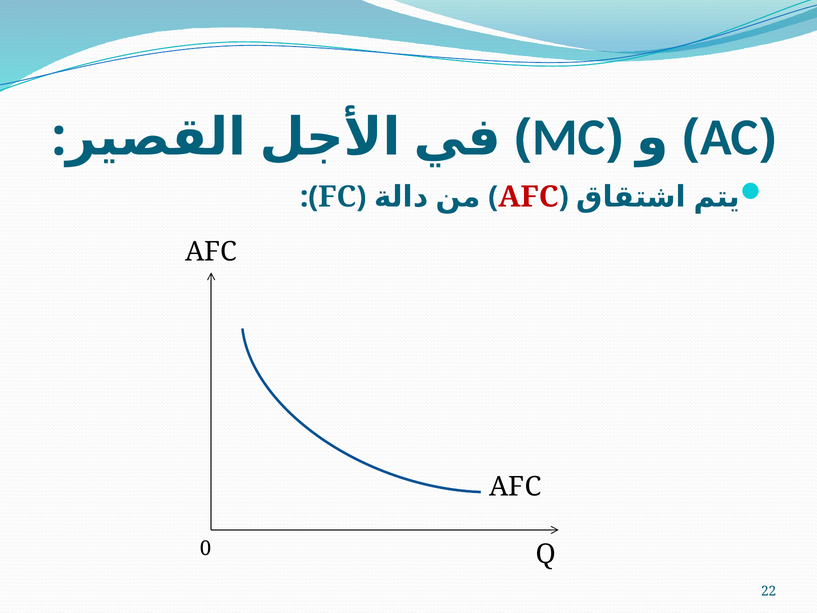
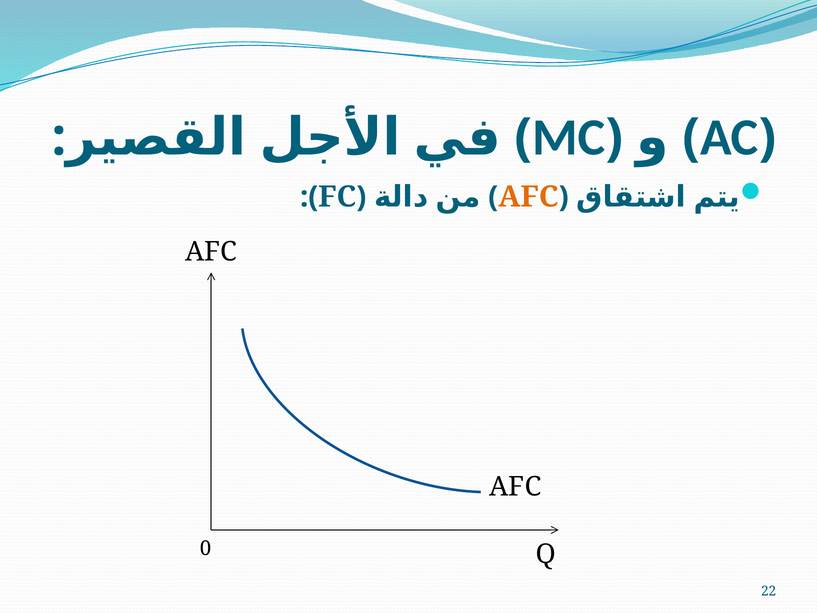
AFC at (528, 197) colour: red -> orange
